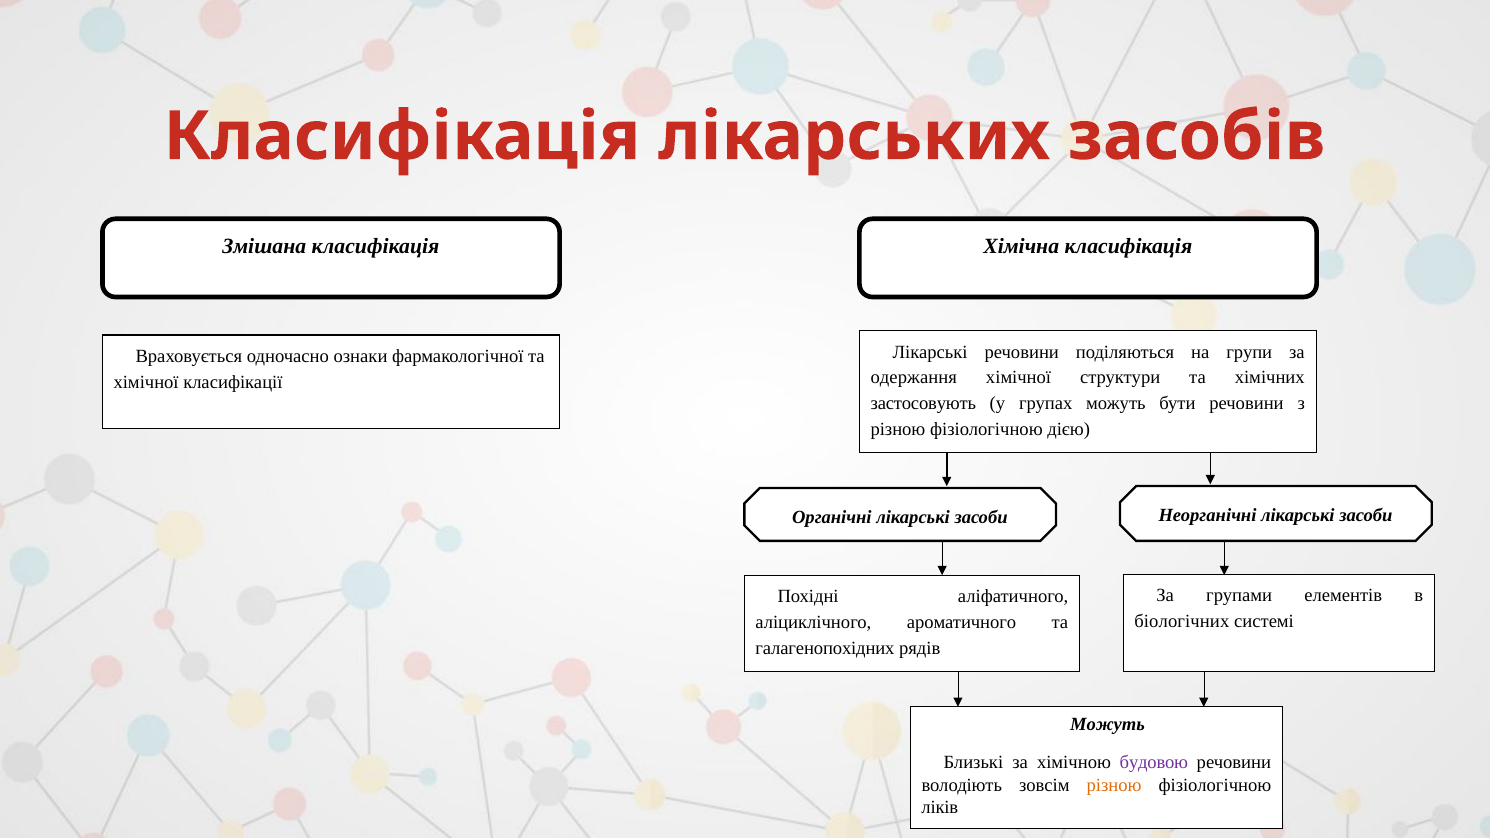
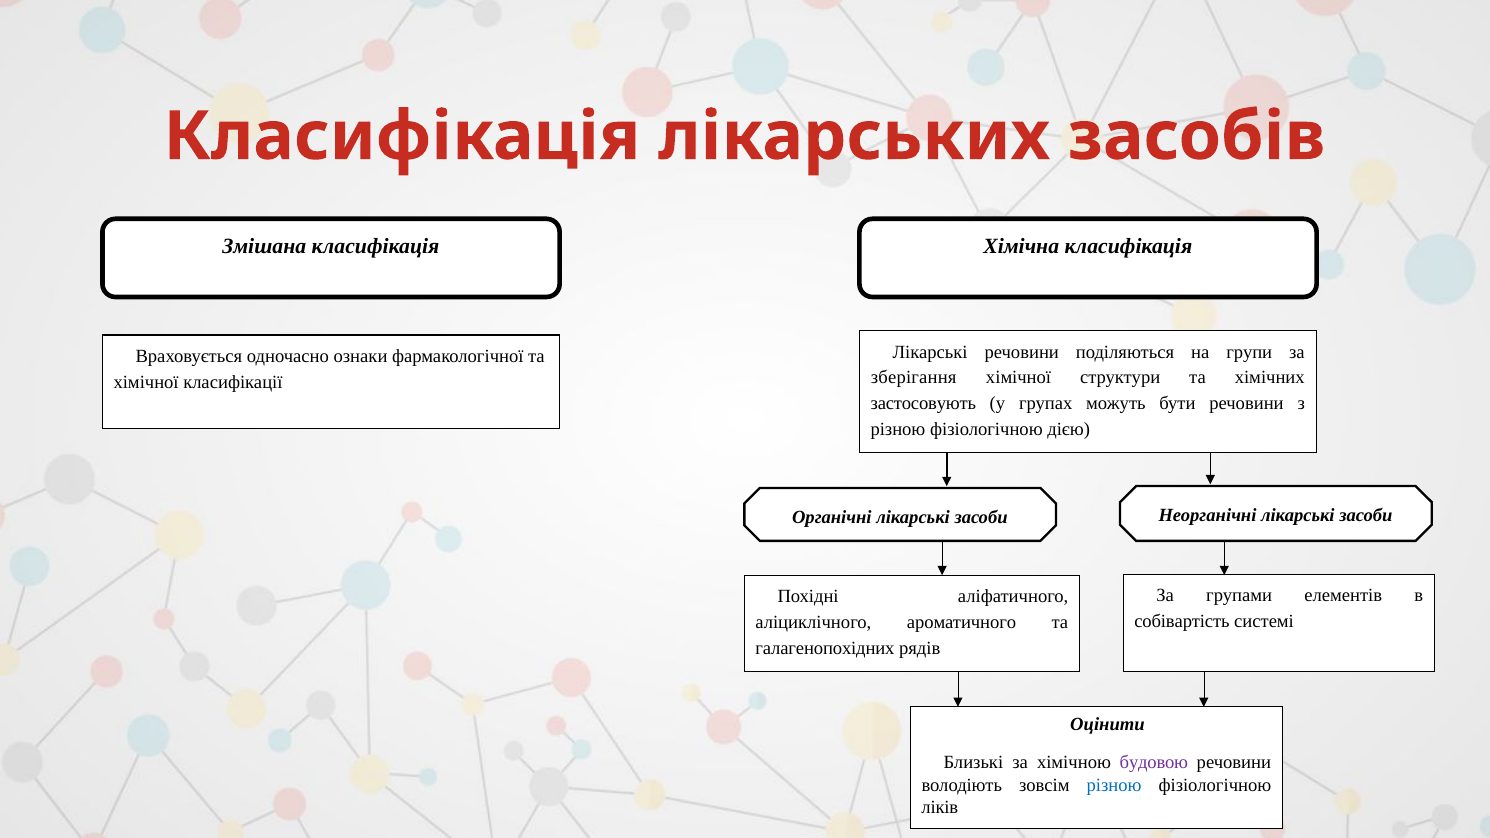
одержання: одержання -> зберігання
біологічних: біологічних -> собівартість
Можуть at (1108, 725): Можуть -> Оцінити
різною at (1114, 785) colour: orange -> blue
